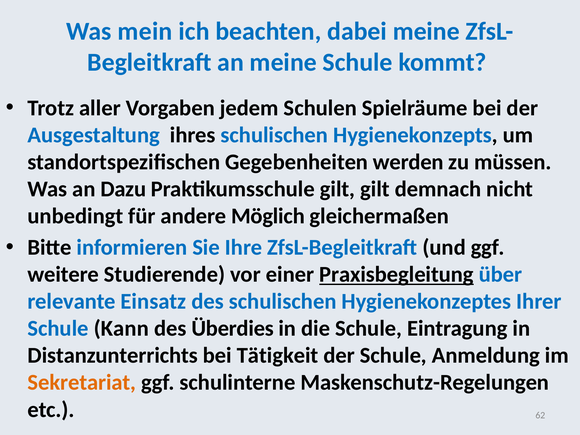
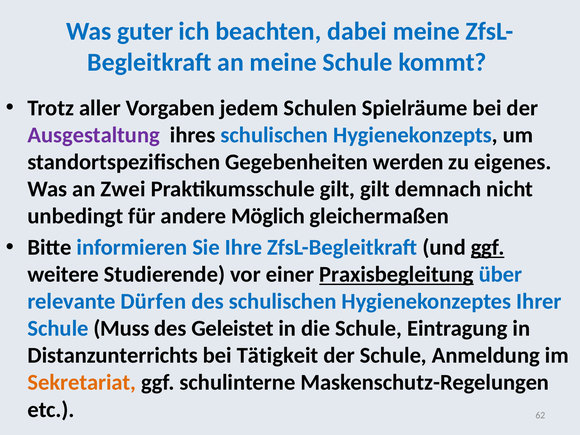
mein: mein -> guter
Ausgestaltung colour: blue -> purple
müssen: müssen -> eigenes
Dazu: Dazu -> Zwei
ggf at (488, 247) underline: none -> present
Einsatz: Einsatz -> Dürfen
Kann: Kann -> Muss
Überdies: Überdies -> Geleistet
